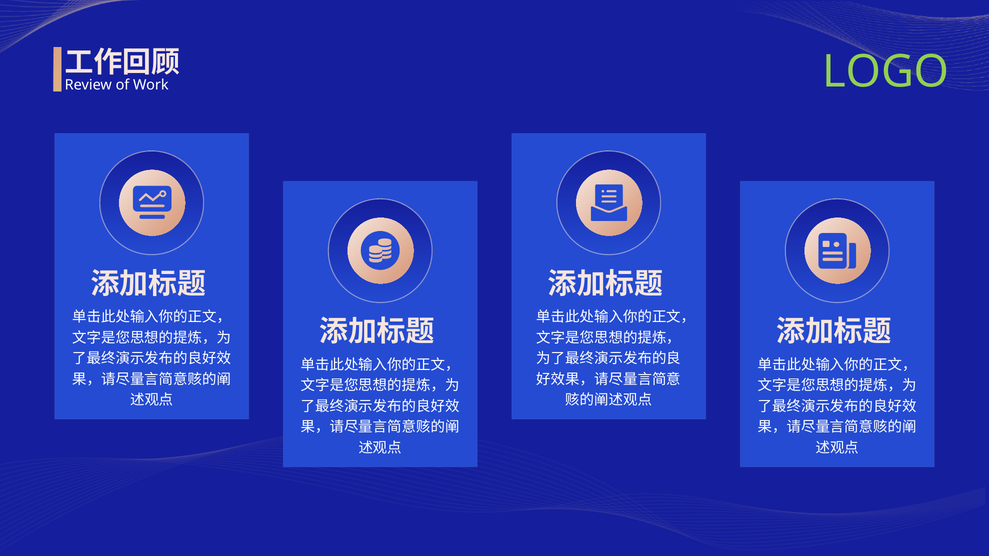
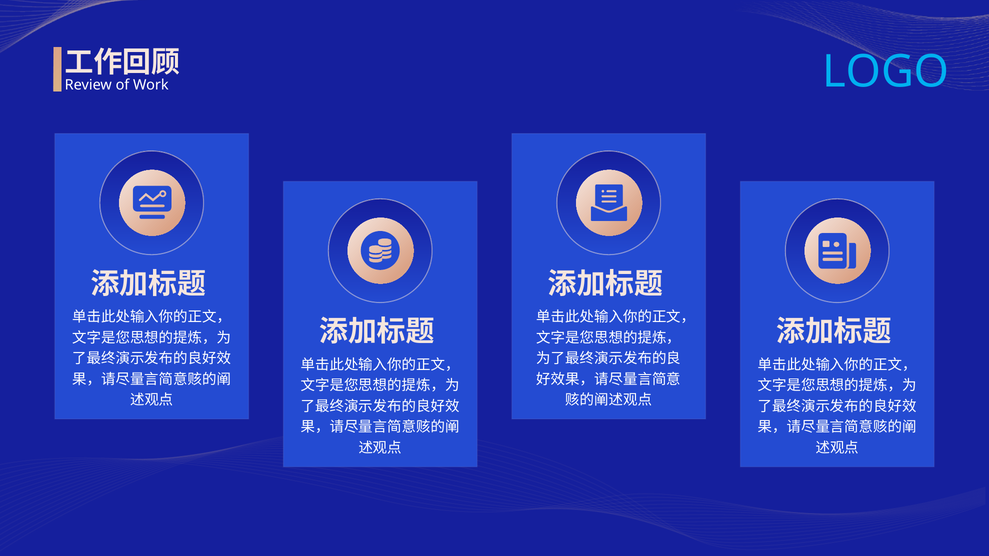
LOGO colour: light green -> light blue
